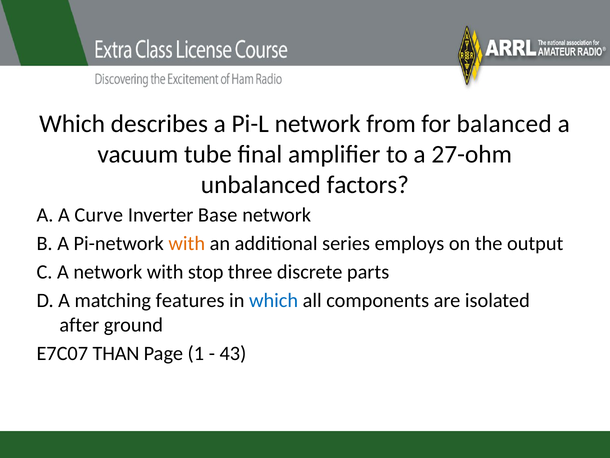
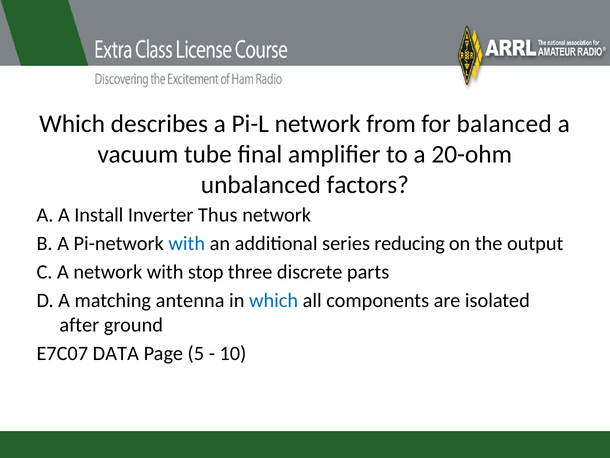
27-ohm: 27-ohm -> 20-ohm
Curve: Curve -> Install
Base: Base -> Thus
with at (187, 243) colour: orange -> blue
employs: employs -> reducing
features: features -> antenna
THAN: THAN -> DATA
1: 1 -> 5
43: 43 -> 10
